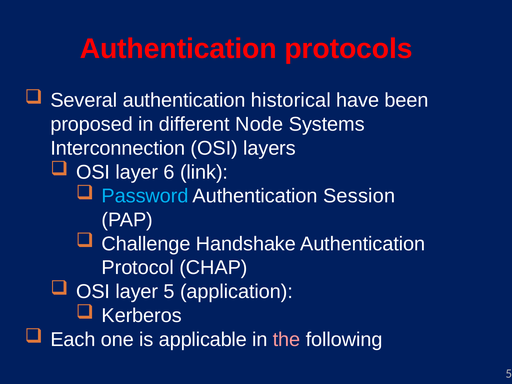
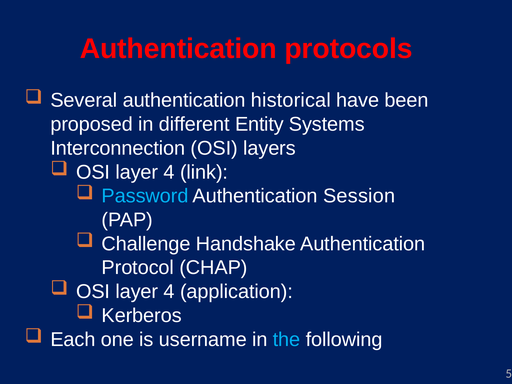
Node: Node -> Entity
6 at (169, 172): 6 -> 4
5 at (169, 292): 5 -> 4
applicable: applicable -> username
the colour: pink -> light blue
